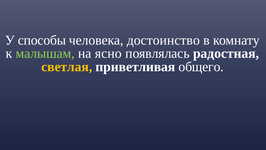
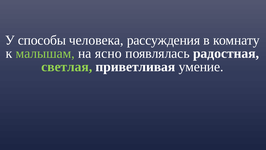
достоинство: достоинство -> рассуждения
светлая colour: yellow -> light green
общего: общего -> умение
